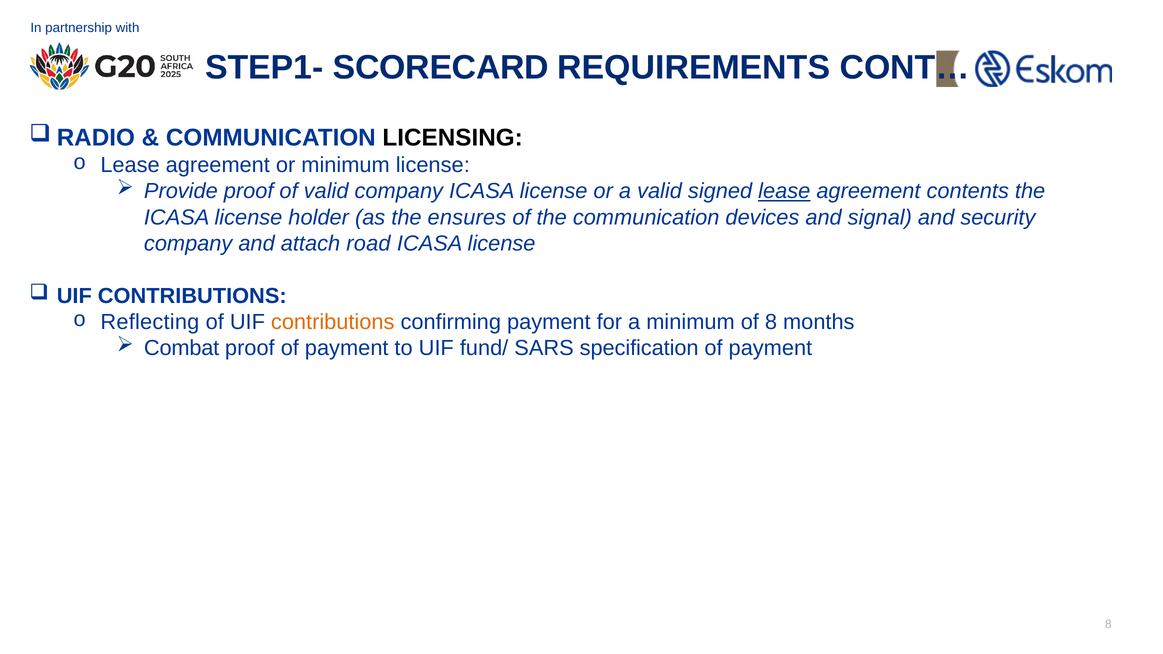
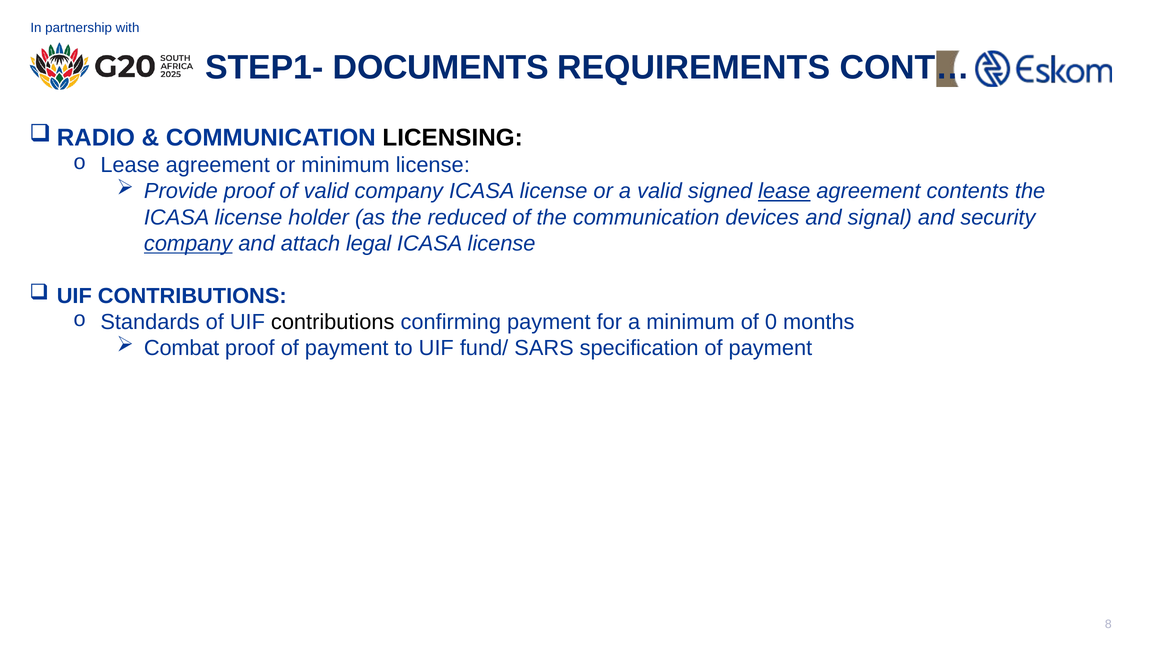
SCORECARD: SCORECARD -> DOCUMENTS
ensures: ensures -> reduced
company at (188, 244) underline: none -> present
road: road -> legal
Reflecting: Reflecting -> Standards
contributions at (333, 322) colour: orange -> black
of 8: 8 -> 0
